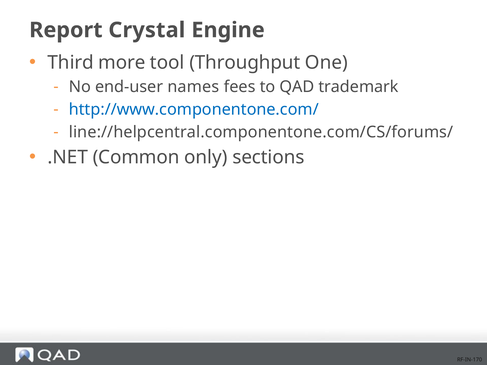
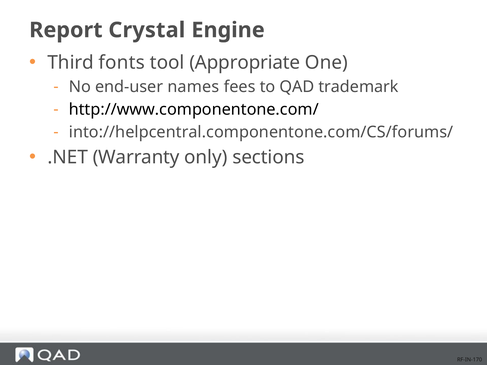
more: more -> fonts
Throughput: Throughput -> Appropriate
http://www.componentone.com/ colour: blue -> black
line://helpcentral.componentone.com/CS/forums/: line://helpcentral.componentone.com/CS/forums/ -> into://helpcentral.componentone.com/CS/forums/
Common: Common -> Warranty
